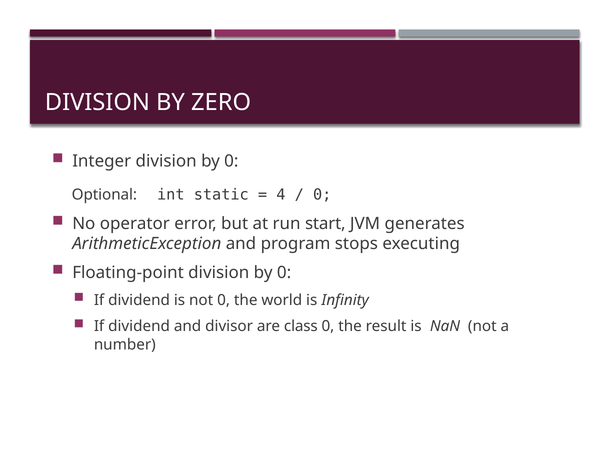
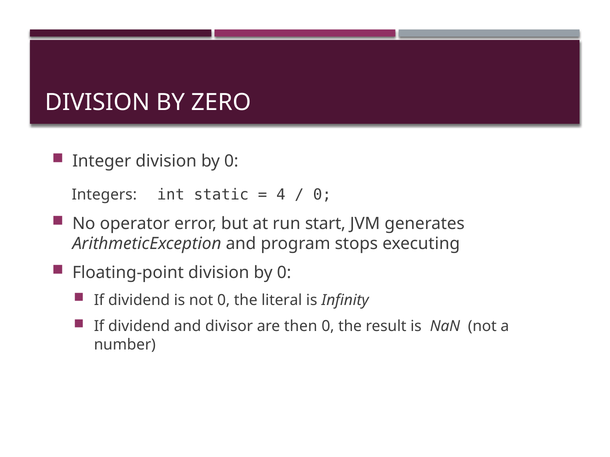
Optional: Optional -> Integers
world: world -> literal
class: class -> then
